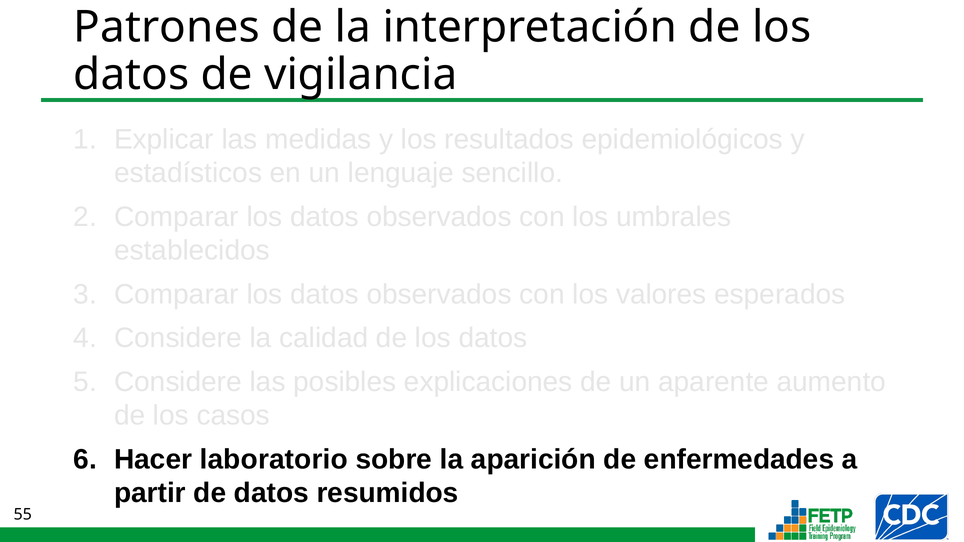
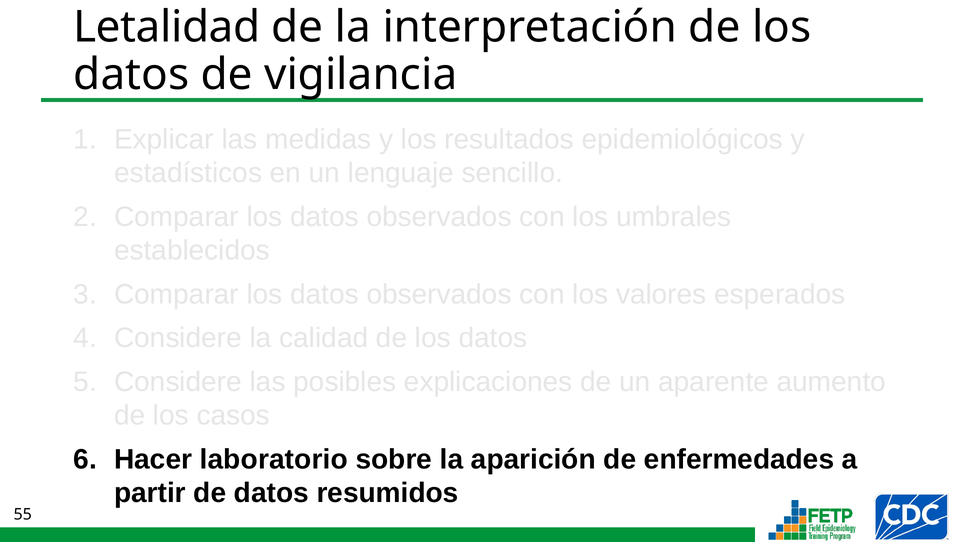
Patrones: Patrones -> Letalidad
